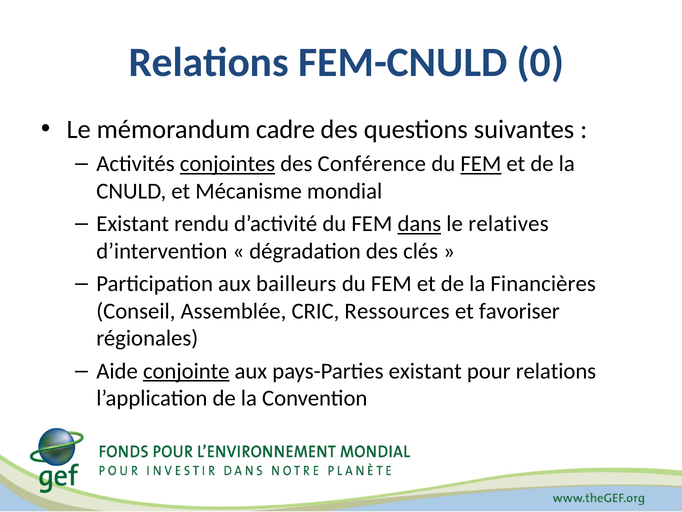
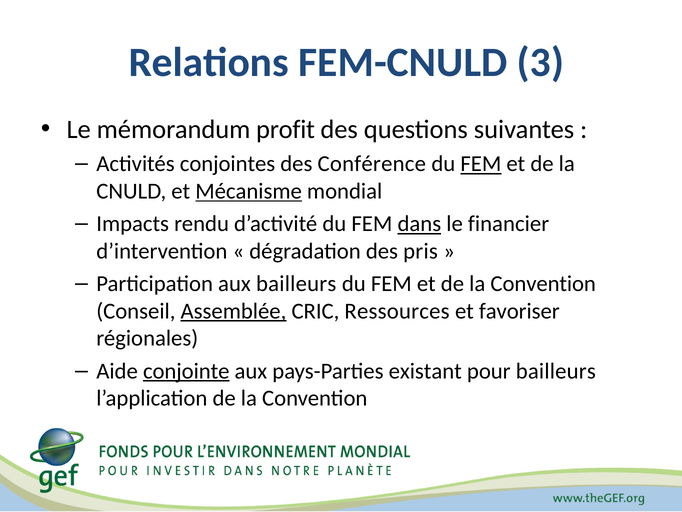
0: 0 -> 3
cadre: cadre -> profit
conjointes underline: present -> none
Mécanisme underline: none -> present
Existant at (133, 224): Existant -> Impacts
relatives: relatives -> financier
clés: clés -> pris
et de la Financières: Financières -> Convention
Assemblée underline: none -> present
pour relations: relations -> bailleurs
